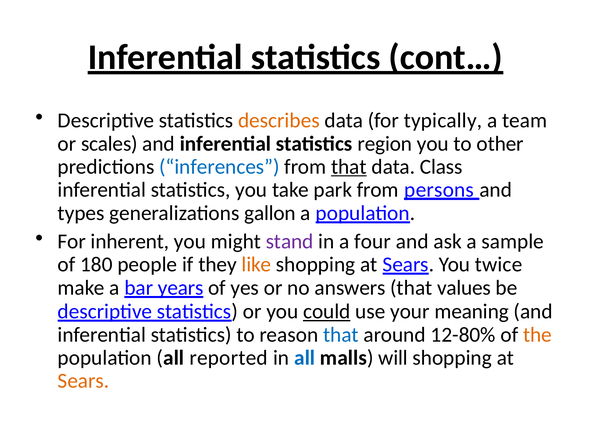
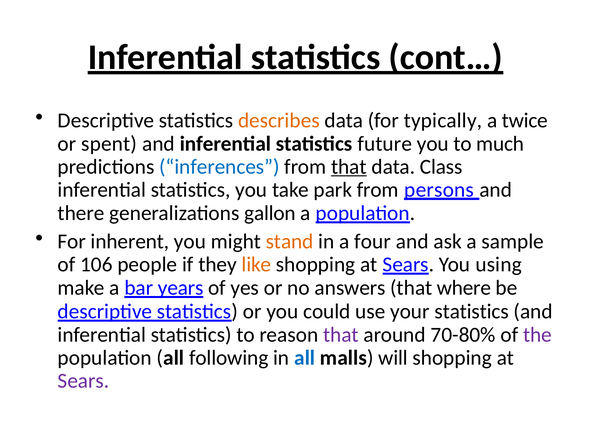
team: team -> twice
scales: scales -> spent
region: region -> future
other: other -> much
types: types -> there
stand colour: purple -> orange
180: 180 -> 106
twice: twice -> using
values: values -> where
could underline: present -> none
your meaning: meaning -> statistics
that at (341, 335) colour: blue -> purple
12-80%: 12-80% -> 70-80%
the colour: orange -> purple
reported: reported -> following
Sears at (83, 381) colour: orange -> purple
